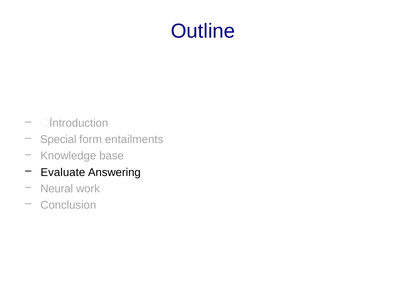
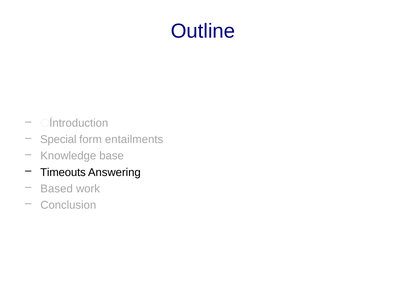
Evaluate: Evaluate -> Timeouts
Neural: Neural -> Based
